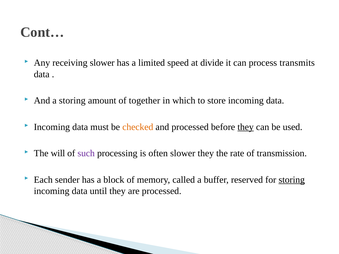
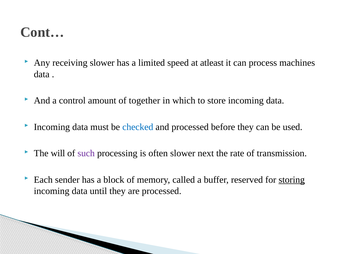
divide: divide -> atleast
transmits: transmits -> machines
a storing: storing -> control
checked colour: orange -> blue
they at (246, 127) underline: present -> none
slower they: they -> next
